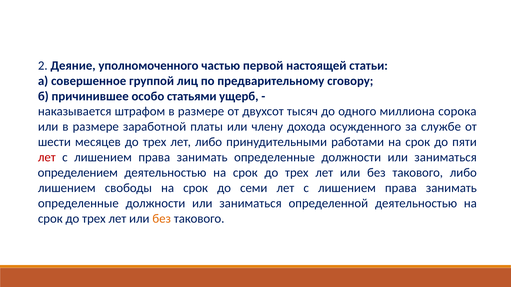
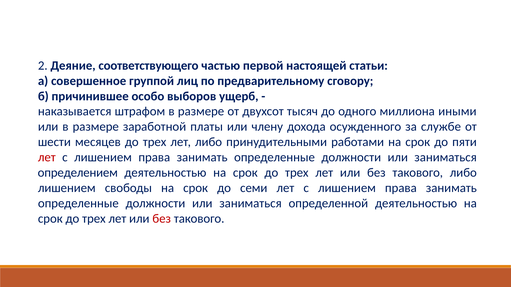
уполномоченного: уполномоченного -> соответствующего
статьями: статьями -> выборов
сорока: сорока -> иными
без at (162, 219) colour: orange -> red
